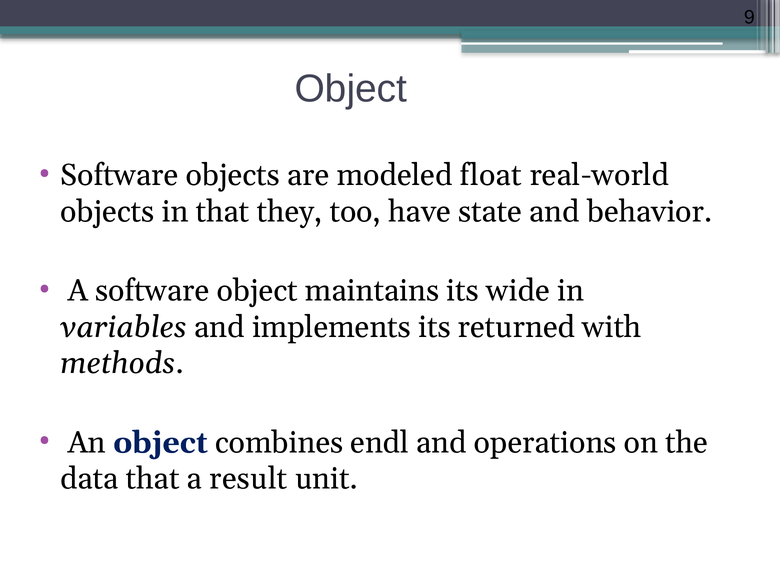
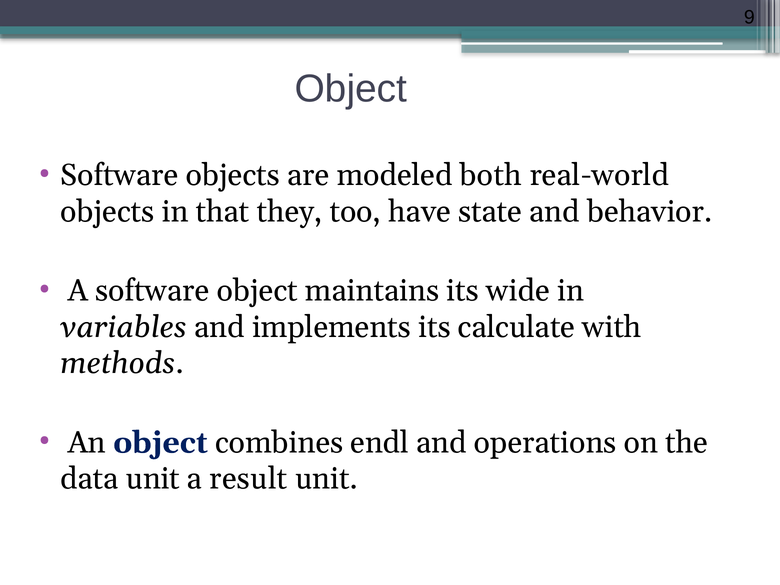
float: float -> both
returned: returned -> calculate
data that: that -> unit
